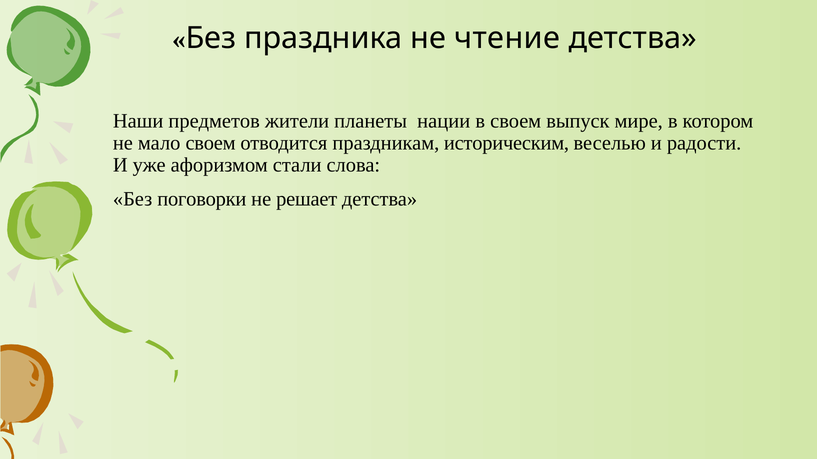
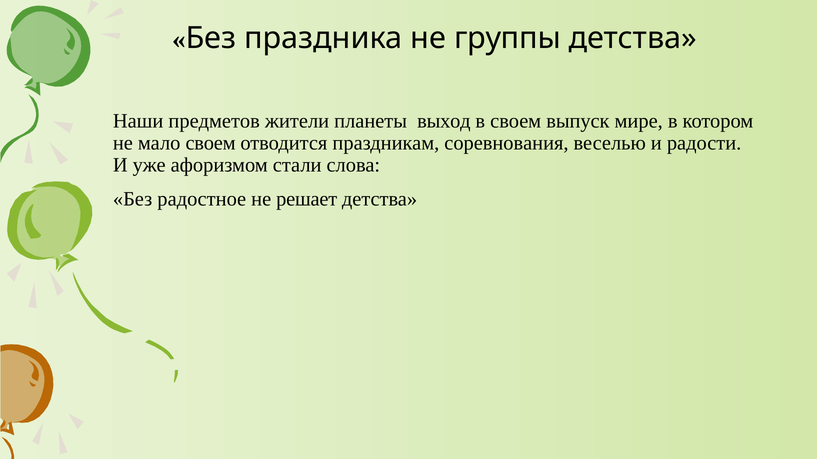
чтение: чтение -> группы
нации: нации -> выход
историческим: историческим -> соревнования
поговорки: поговорки -> радостное
